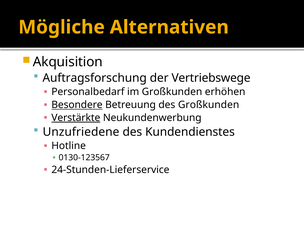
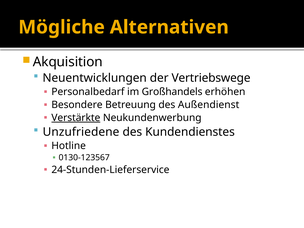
Auftragsforschung: Auftragsforschung -> Neuentwicklungen
im Großkunden: Großkunden -> Großhandels
Besondere underline: present -> none
des Großkunden: Großkunden -> Außendienst
